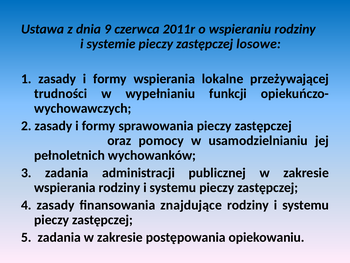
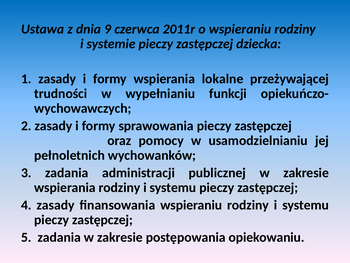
losowe: losowe -> dziecka
finansowania znajdujące: znajdujące -> wspieraniu
